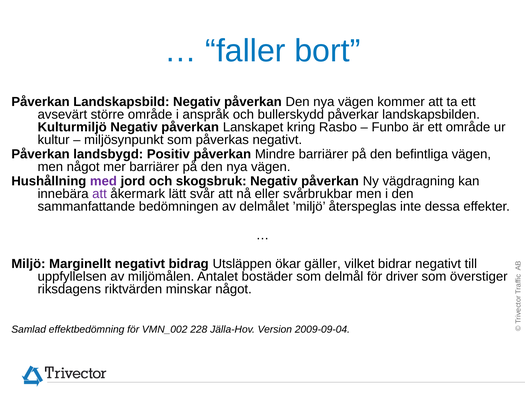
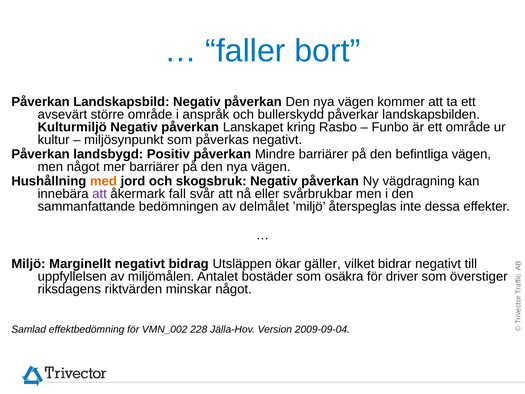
med colour: purple -> orange
lätt: lätt -> fall
delmål: delmål -> osäkra
